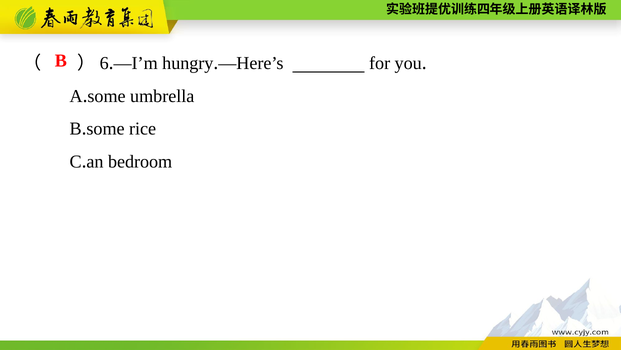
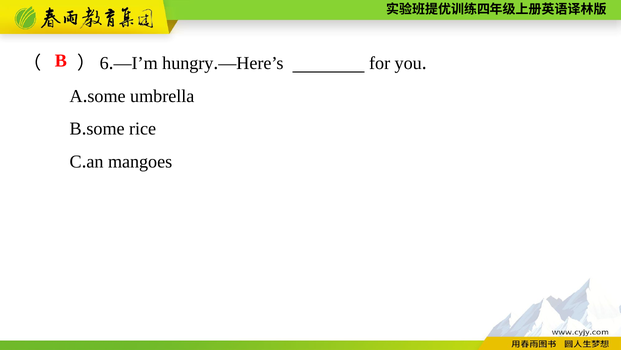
bedroom: bedroom -> mangoes
